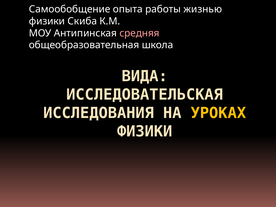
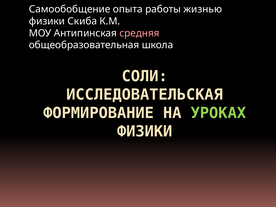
ВИДА: ВИДА -> СОЛИ
ИССЛЕДОВАНИЯ: ИССЛЕДОВАНИЯ -> ФОРМИРОВАНИЕ
УРОКАХ colour: yellow -> light green
